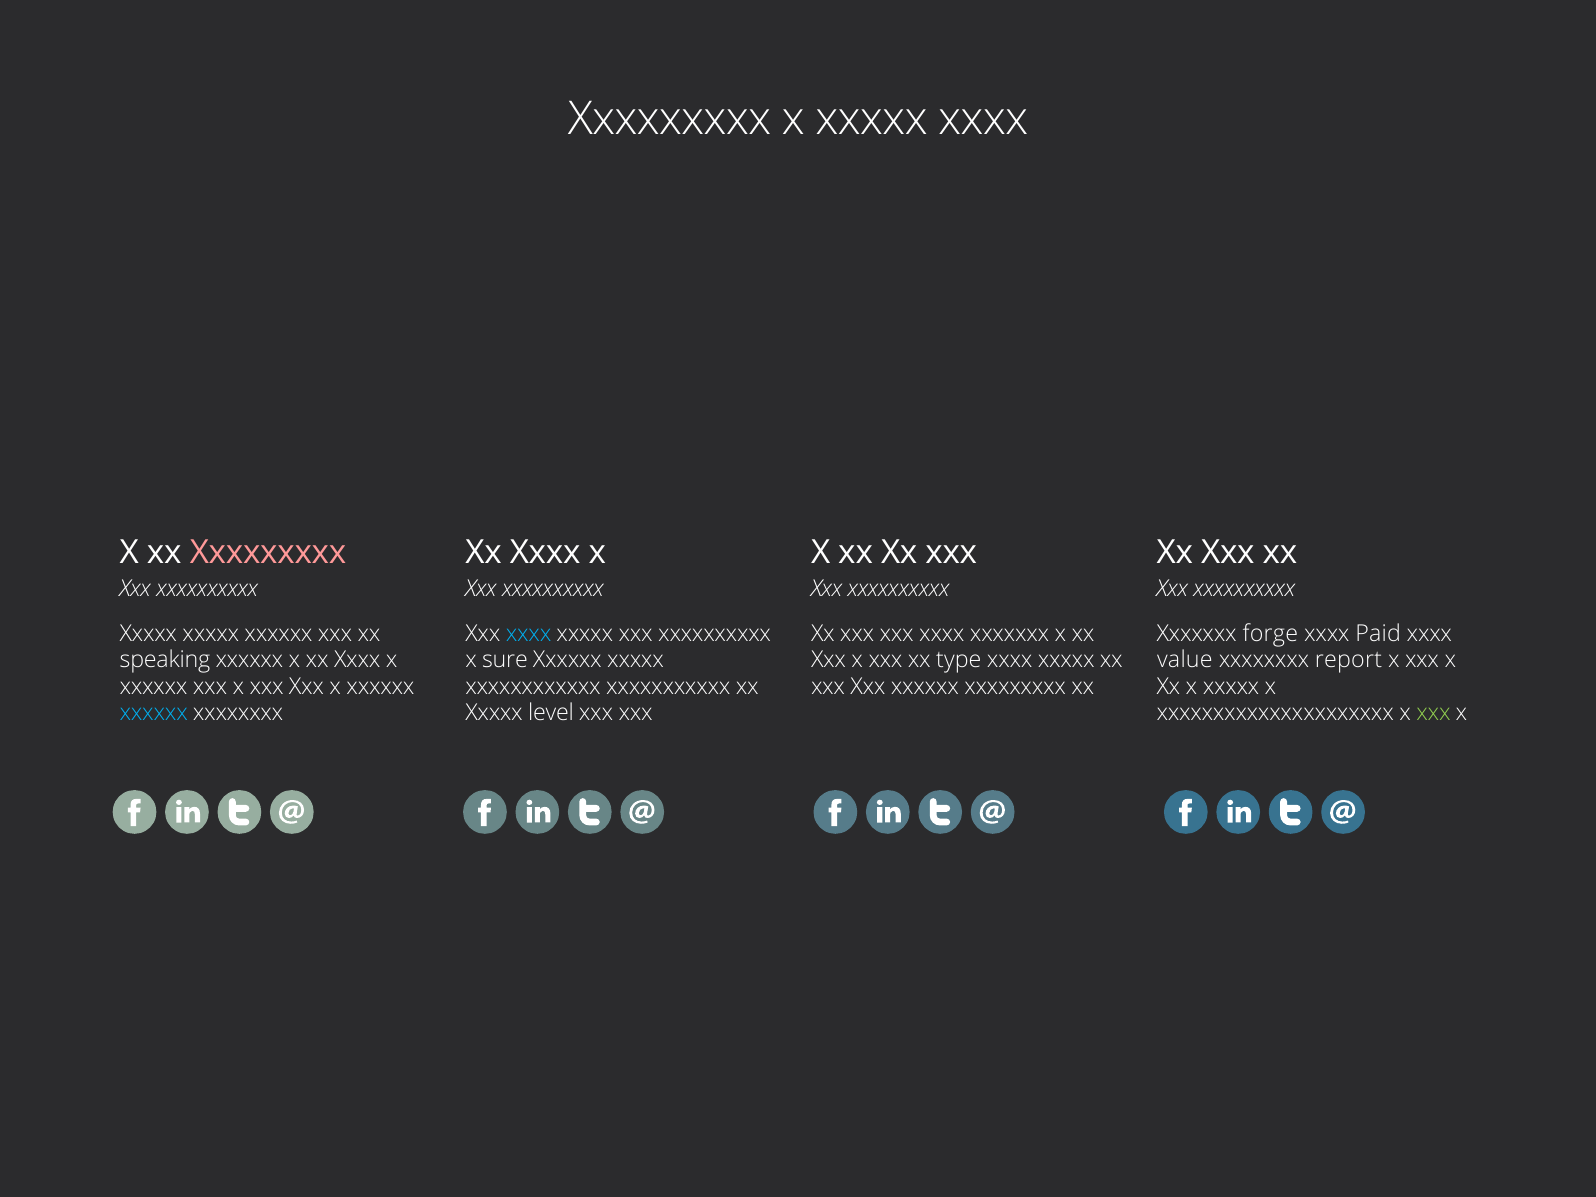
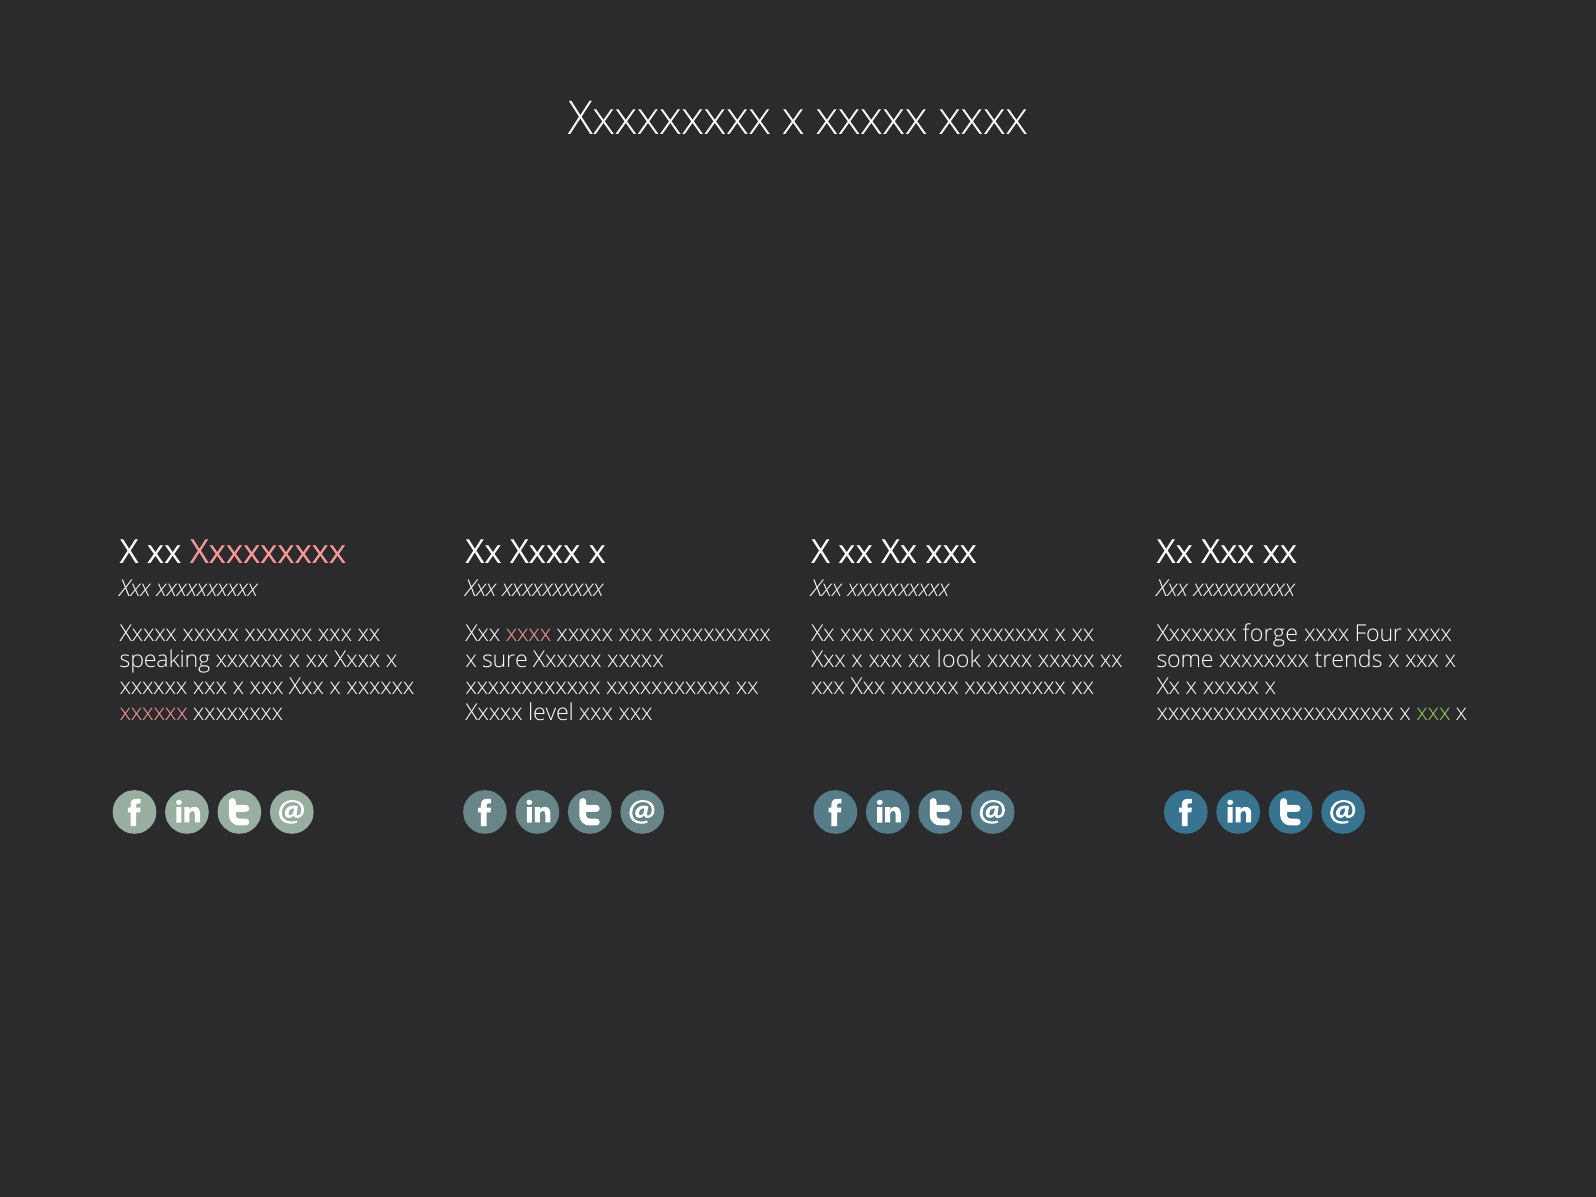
xxxx at (529, 634) colour: light blue -> pink
Paid: Paid -> Four
type: type -> look
value: value -> some
report: report -> trends
xxxxxx at (154, 713) colour: light blue -> pink
